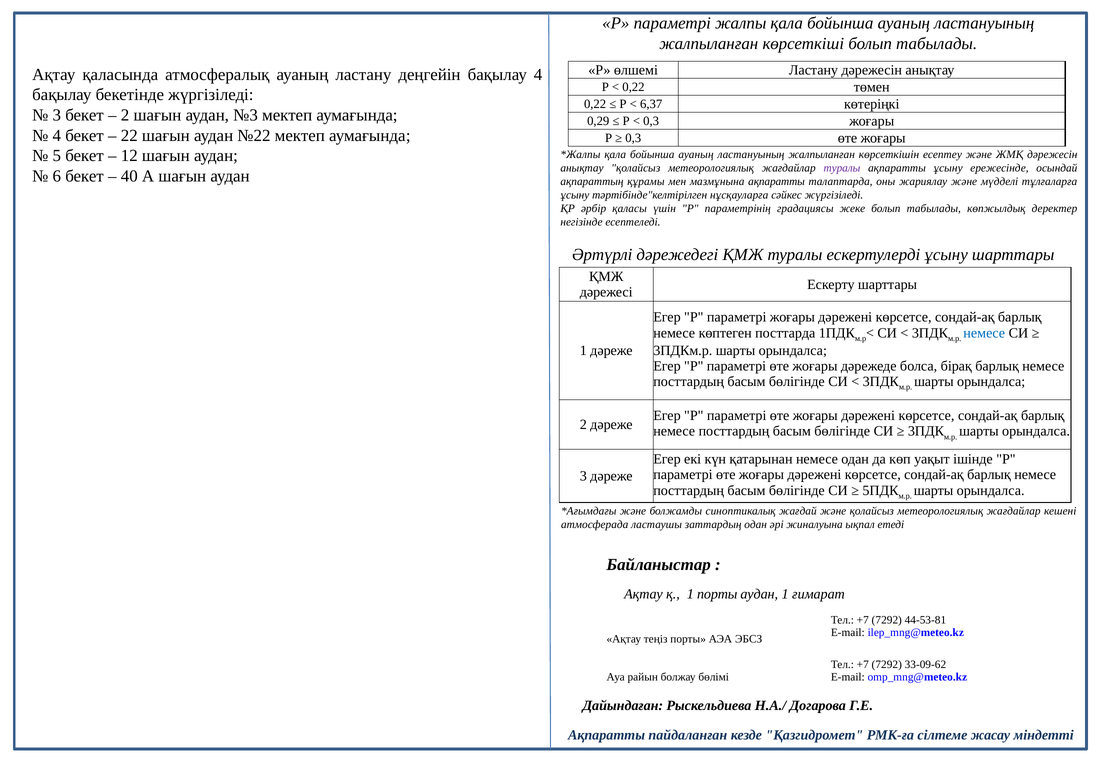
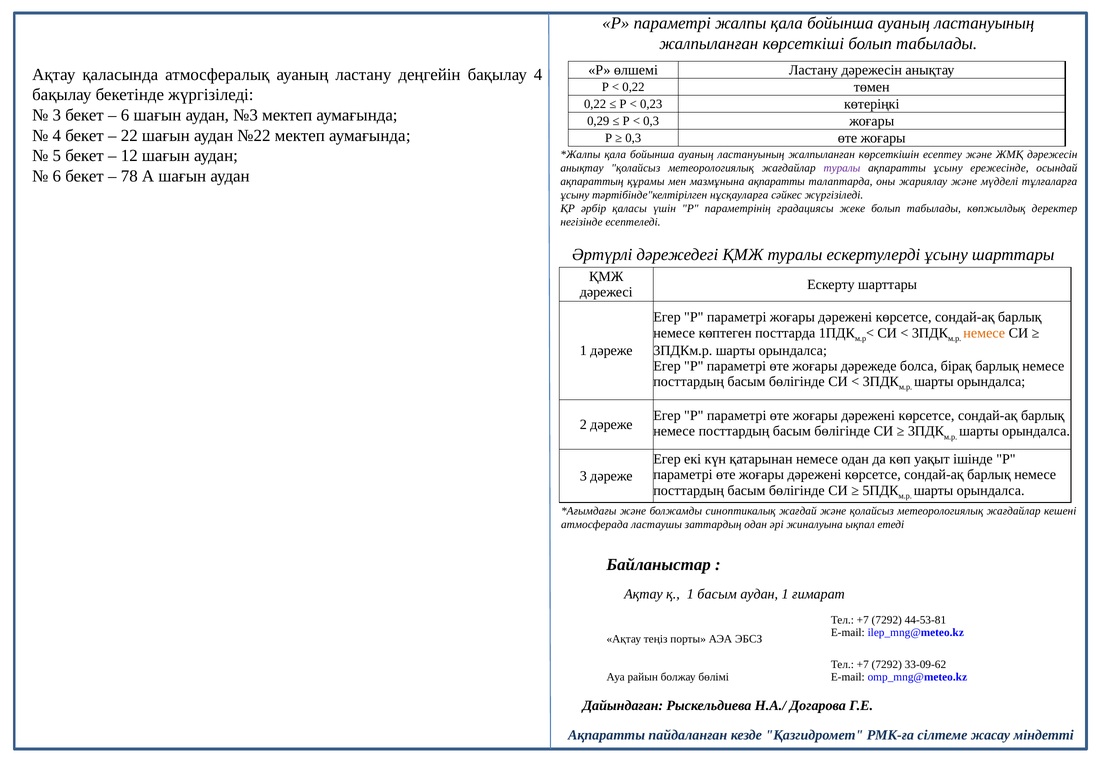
6,37: 6,37 -> 0,23
2 at (125, 115): 2 -> 6
40: 40 -> 78
немесе at (984, 333) colour: blue -> orange
1 порты: порты -> басым
